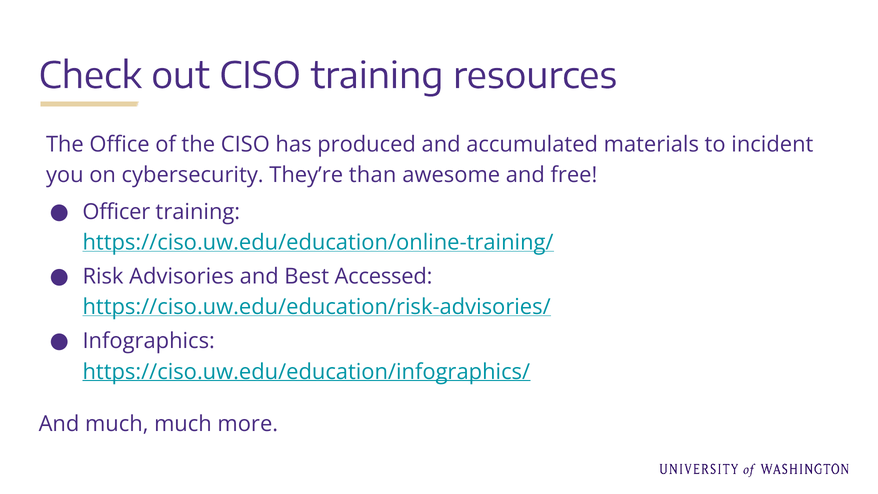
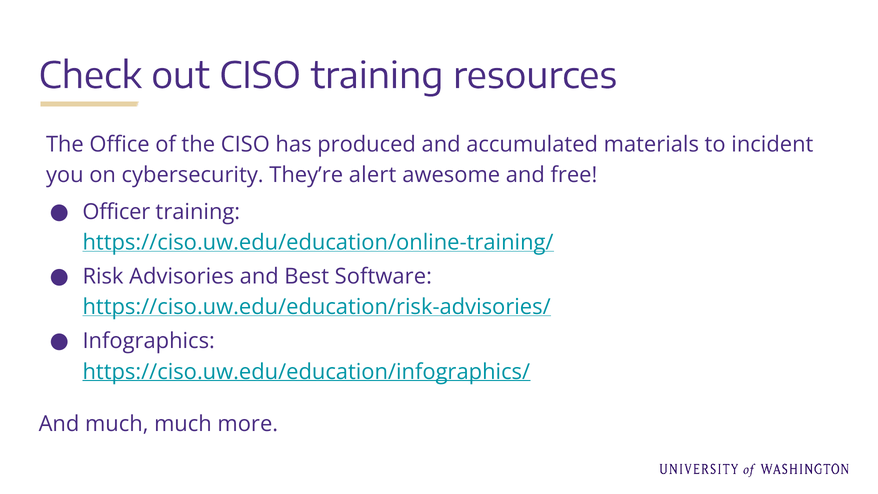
than: than -> alert
Accessed: Accessed -> Software
